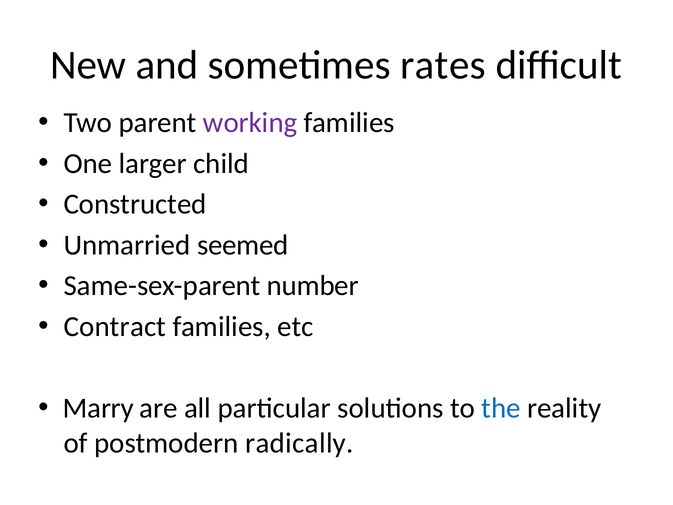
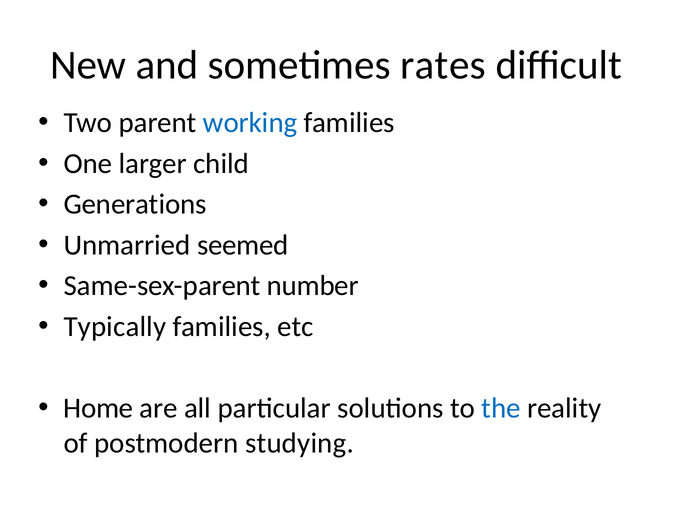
working colour: purple -> blue
Constructed: Constructed -> Generations
Contract: Contract -> Typically
Marry: Marry -> Home
radically: radically -> studying
